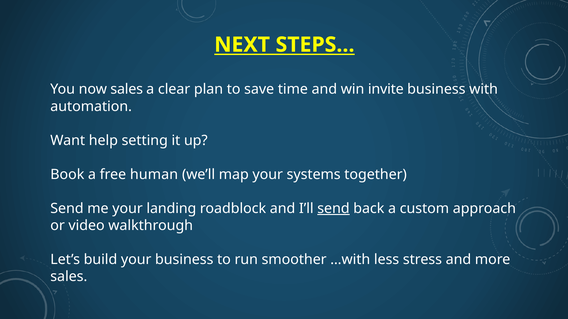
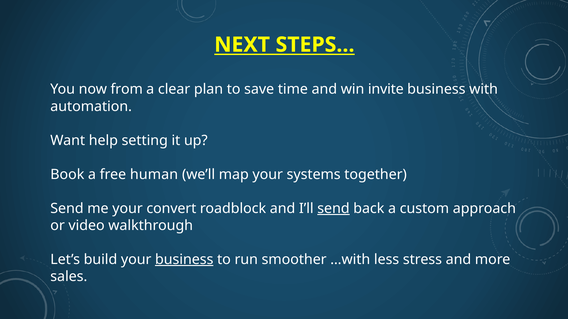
now sales: sales -> from
landing: landing -> convert
business at (184, 260) underline: none -> present
